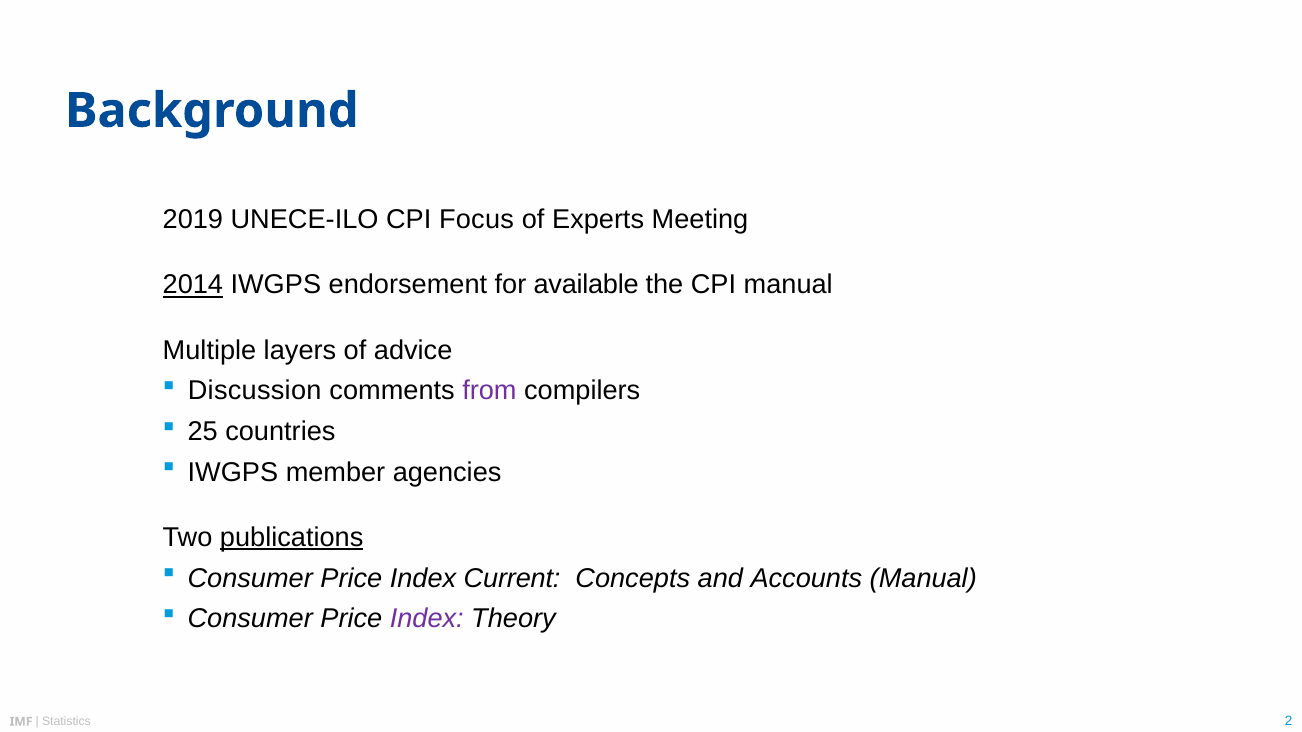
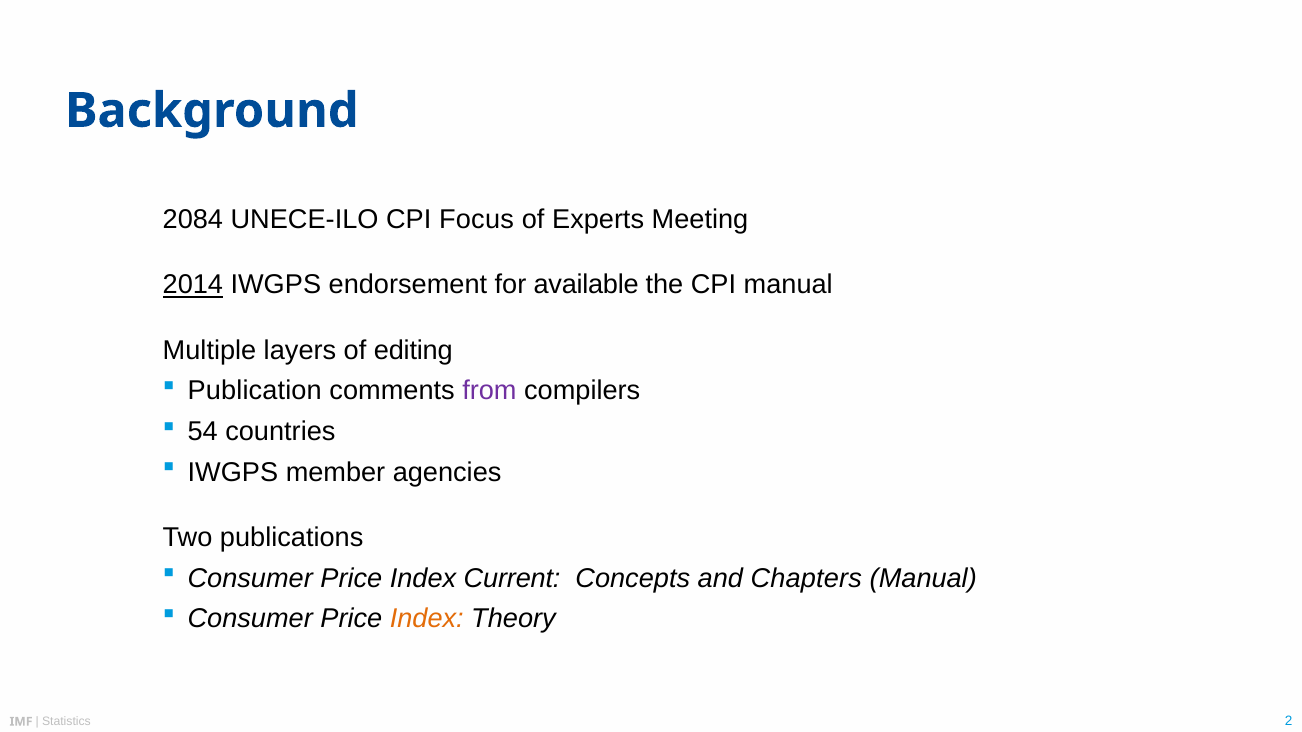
2019: 2019 -> 2084
advice: advice -> editing
Discussion: Discussion -> Publication
25: 25 -> 54
publications underline: present -> none
Accounts: Accounts -> Chapters
Index at (427, 619) colour: purple -> orange
